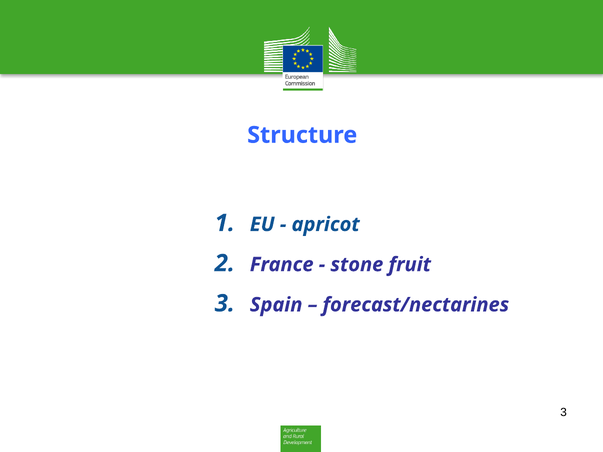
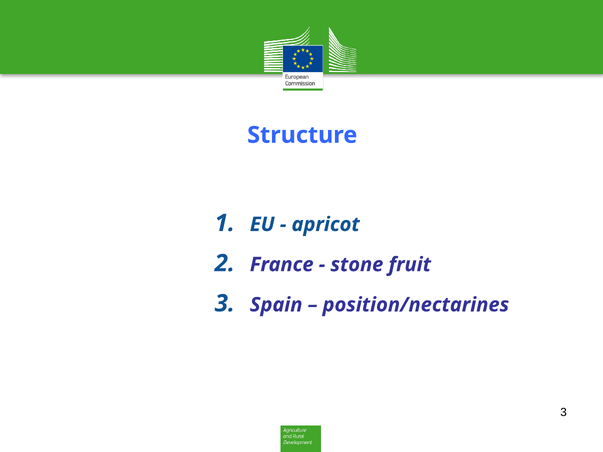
forecast/nectarines: forecast/nectarines -> position/nectarines
